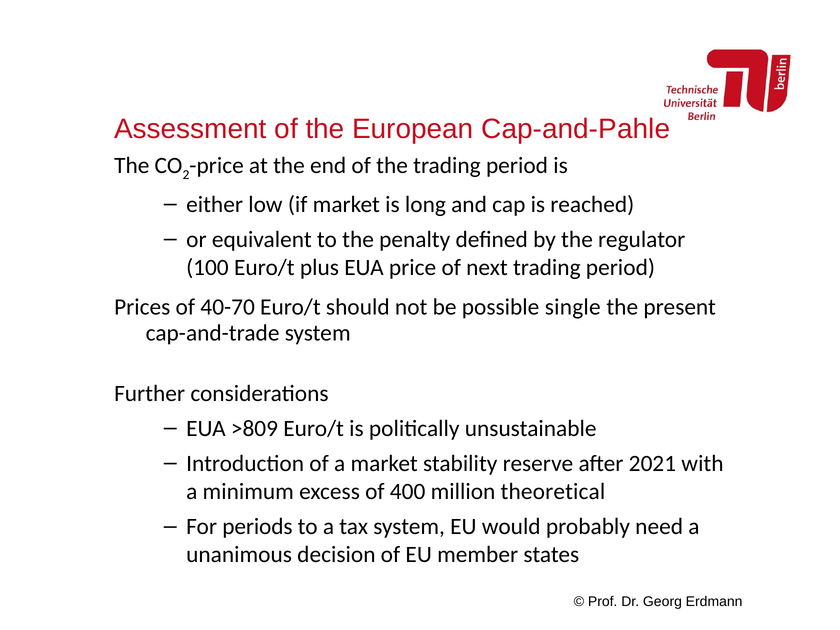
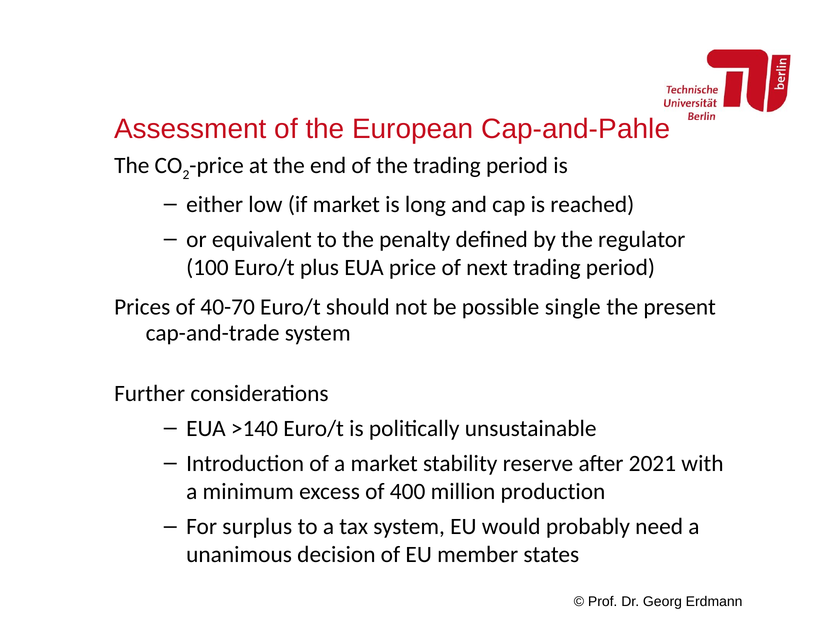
>809: >809 -> >140
theoretical: theoretical -> production
periods: periods -> surplus
